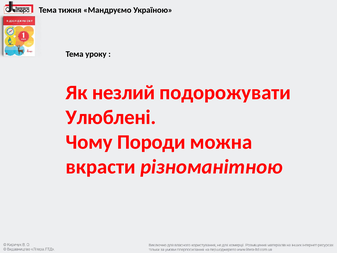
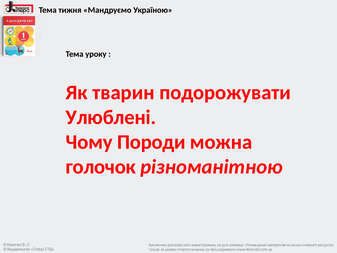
незлий: незлий -> тварин
вкрасти: вкрасти -> голочок
